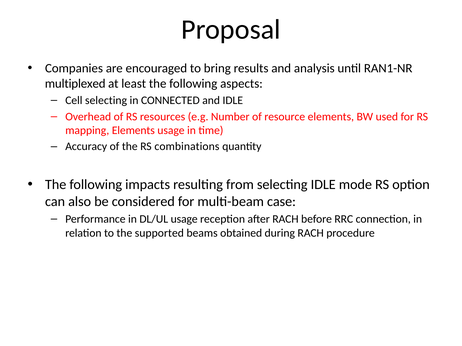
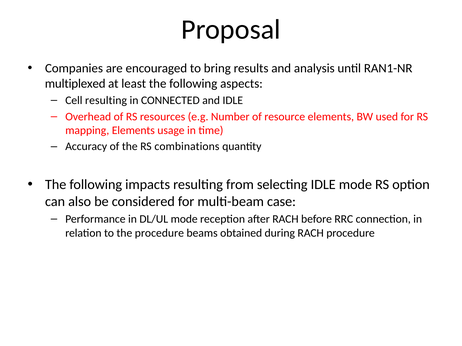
Cell selecting: selecting -> resulting
DL/UL usage: usage -> mode
the supported: supported -> procedure
